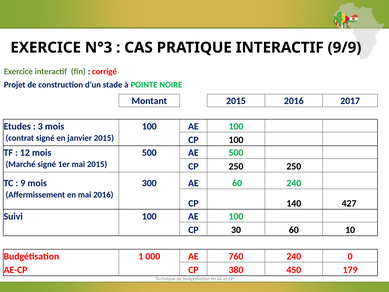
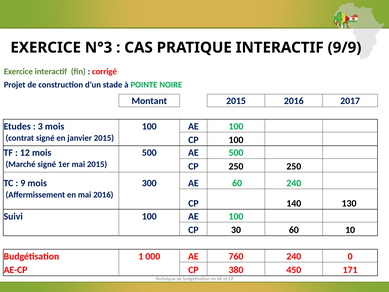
427: 427 -> 130
179: 179 -> 171
